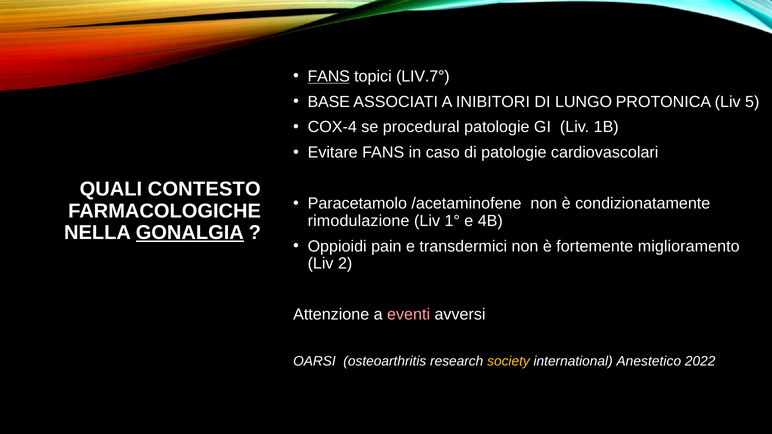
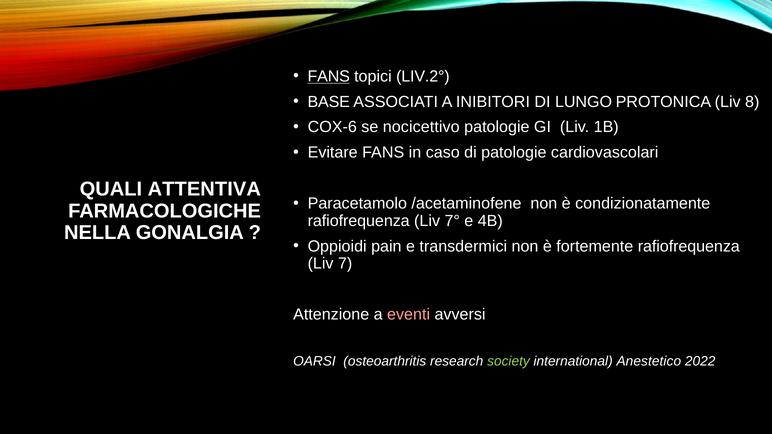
LIV.7°: LIV.7° -> LIV.2°
5: 5 -> 8
COX-4: COX-4 -> COX-6
procedural: procedural -> nocicettivo
CONTESTO: CONTESTO -> ATTENTIVA
rimodulazione at (359, 221): rimodulazione -> rafiofrequenza
1°: 1° -> 7°
GONALGIA underline: present -> none
fortemente miglioramento: miglioramento -> rafiofrequenza
2: 2 -> 7
society colour: yellow -> light green
